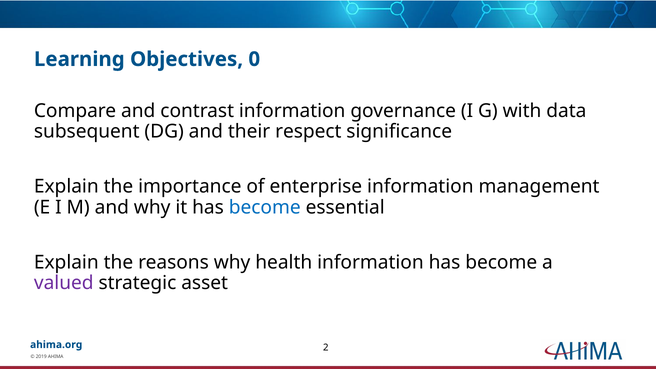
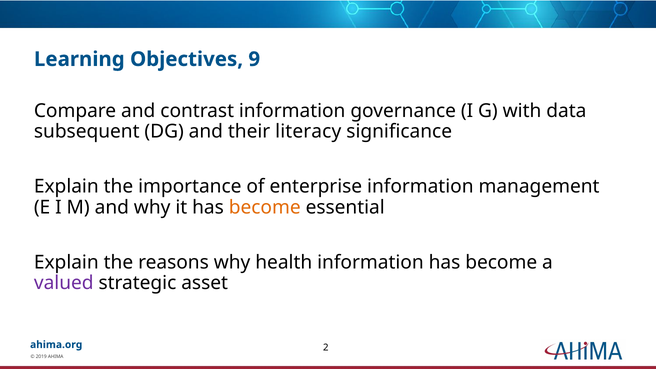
0: 0 -> 9
respect: respect -> literacy
become at (265, 207) colour: blue -> orange
